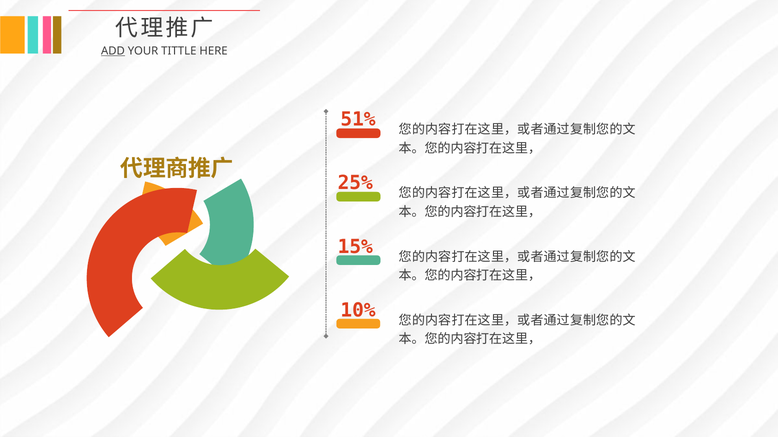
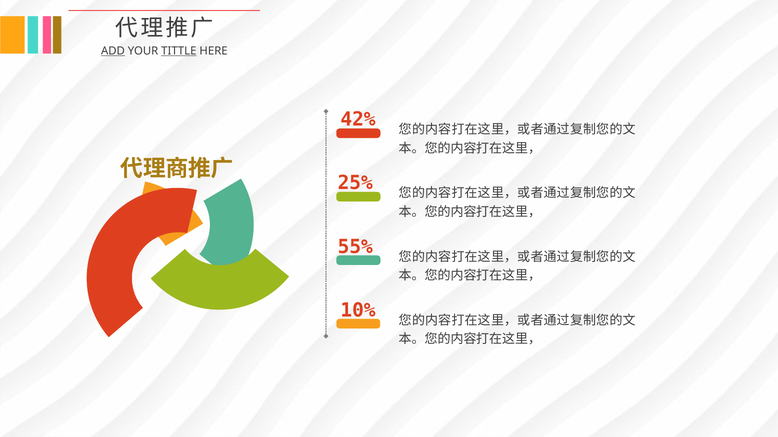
TITTLE underline: none -> present
51%: 51% -> 42%
15%: 15% -> 55%
